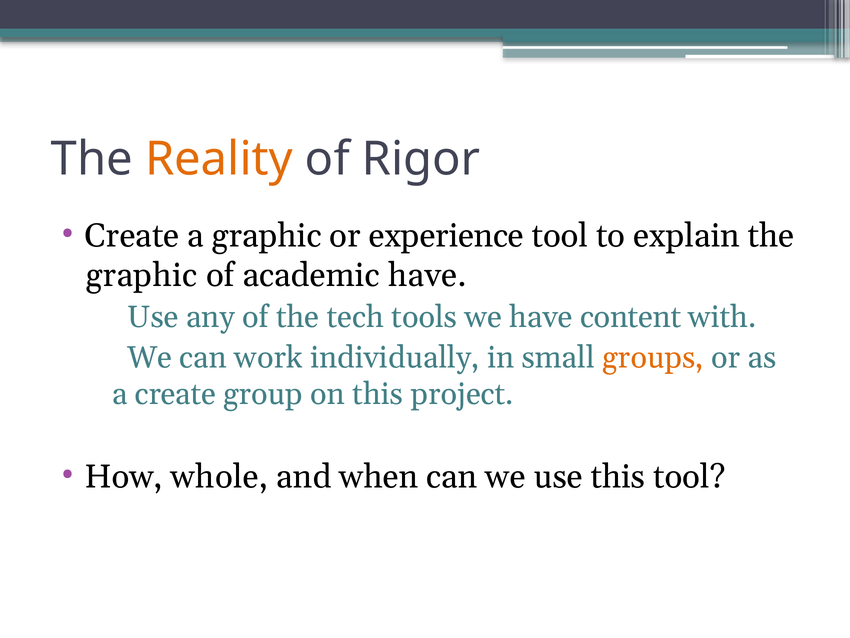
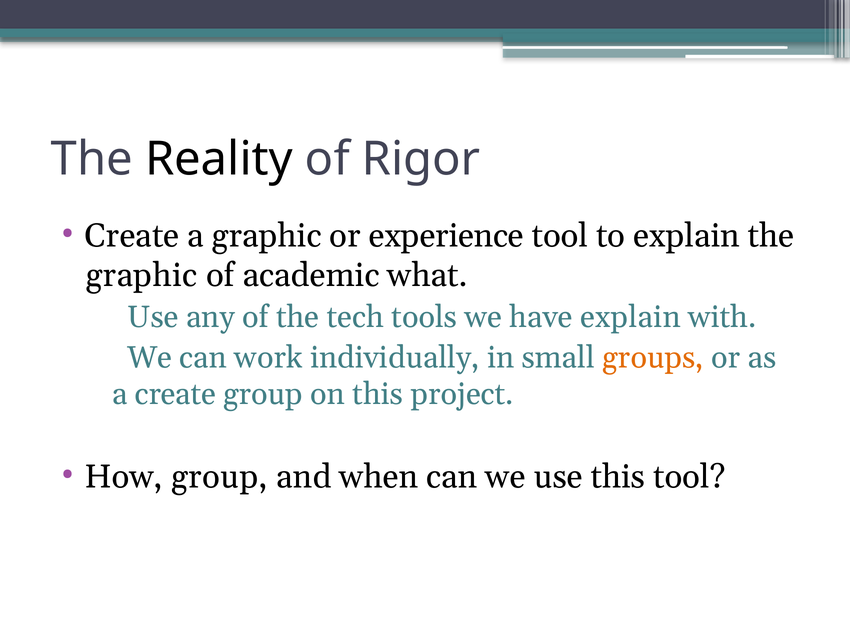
Reality colour: orange -> black
academic have: have -> what
have content: content -> explain
How whole: whole -> group
